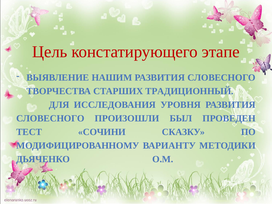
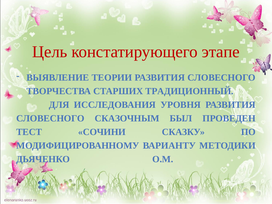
НАШИМ: НАШИМ -> ТЕОРИИ
ПРОИЗОШЛИ: ПРОИЗОШЛИ -> СКАЗОЧНЫМ
